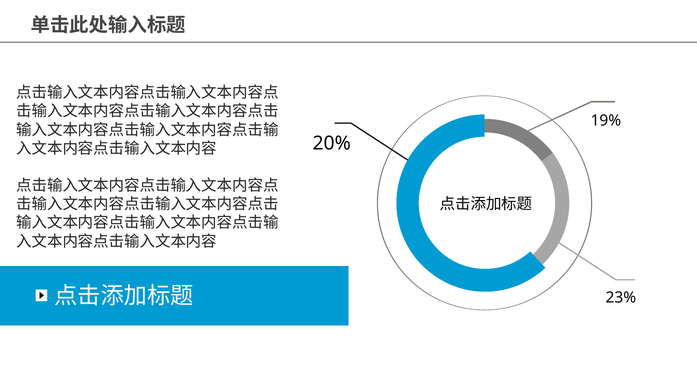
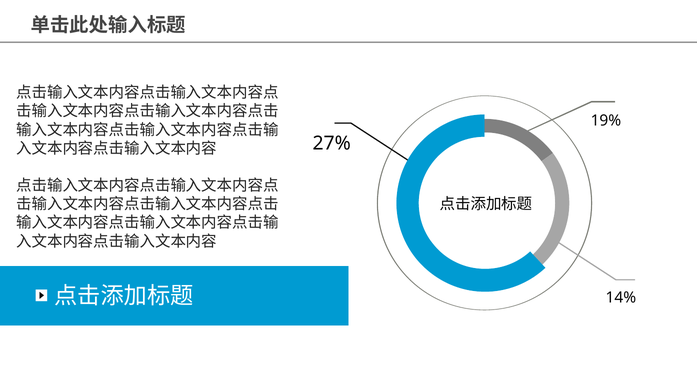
20%: 20% -> 27%
23%: 23% -> 14%
